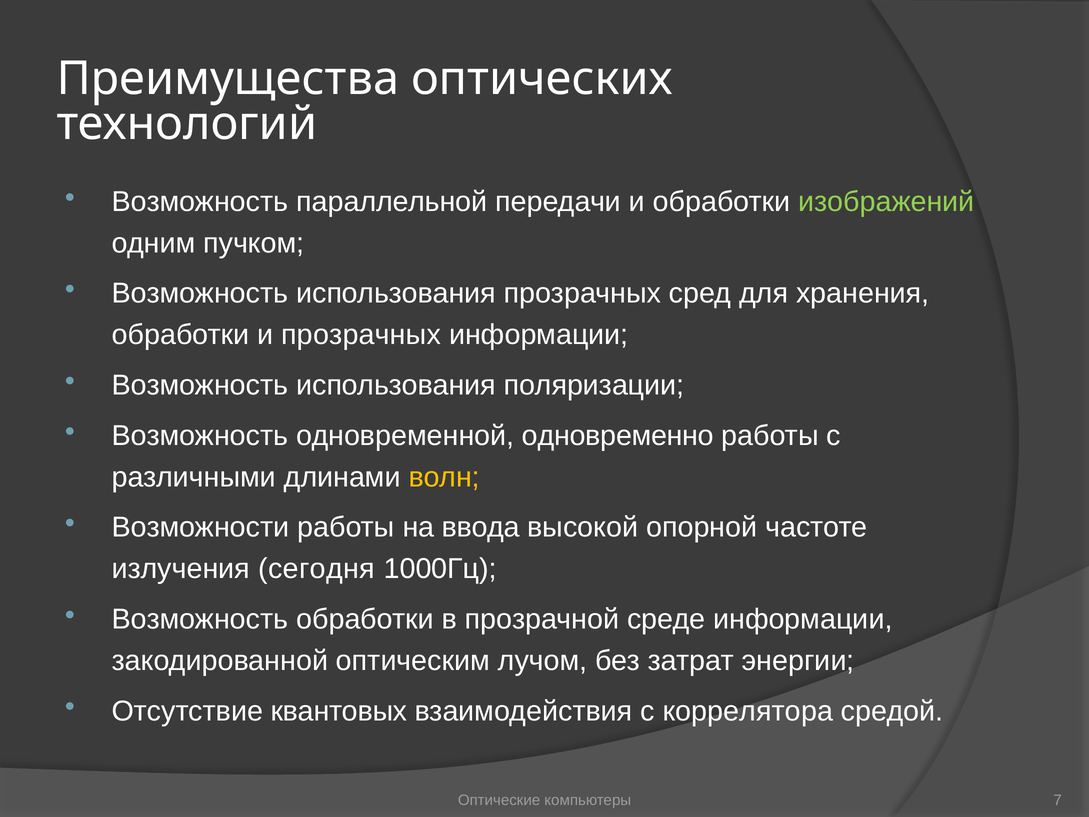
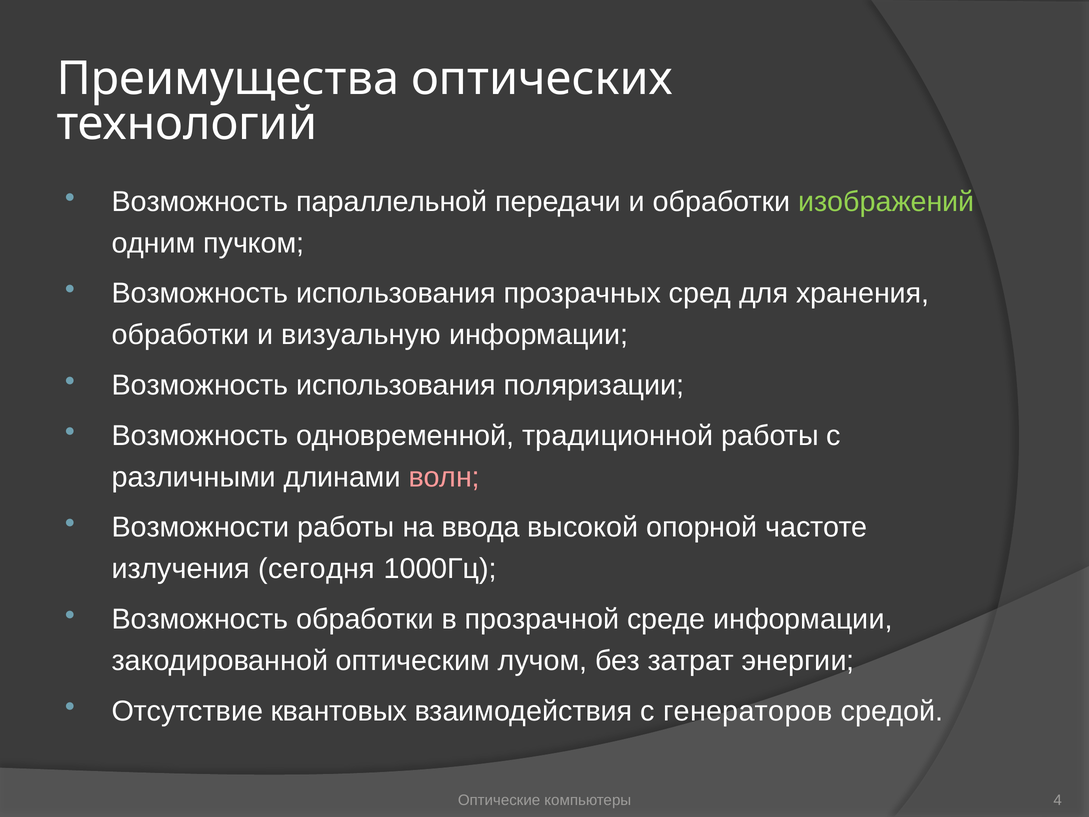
и прозрачных: прозрачных -> визуальную
одновременно: одновременно -> традиционной
волн colour: yellow -> pink
коррелятора: коррелятора -> генераторов
7: 7 -> 4
